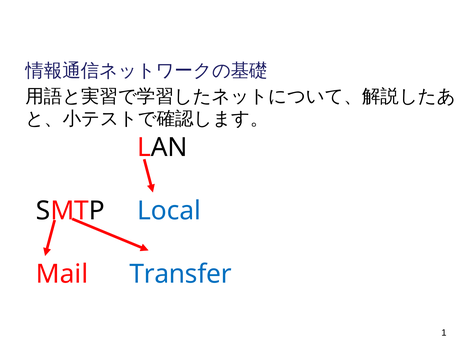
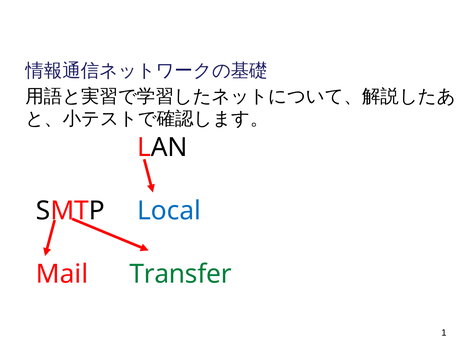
Transfer colour: blue -> green
